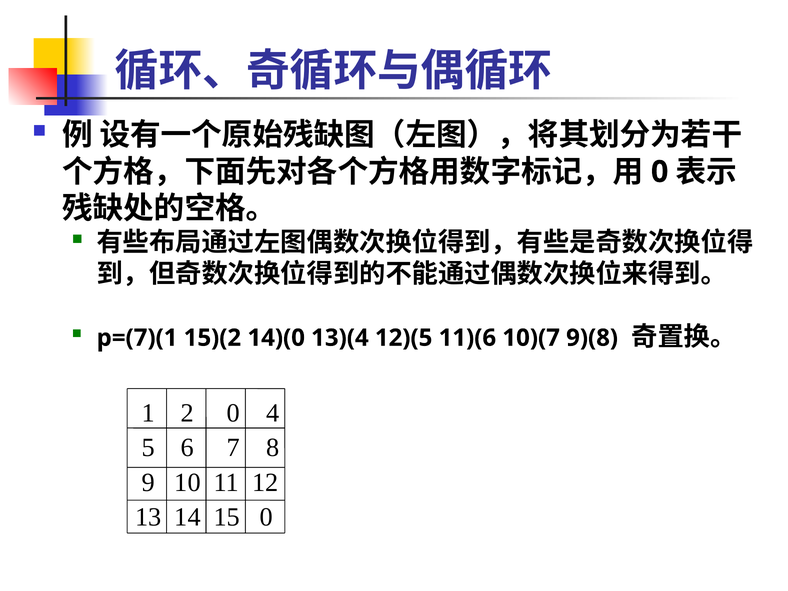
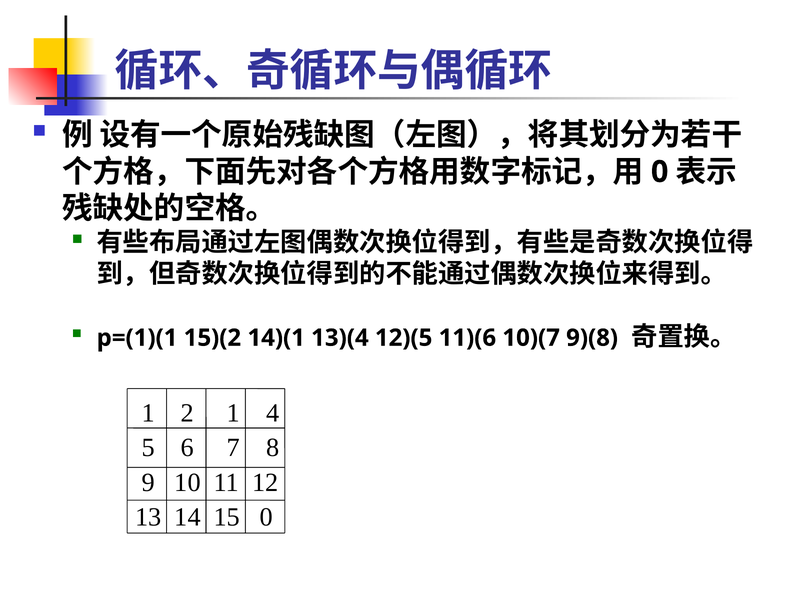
p=(7)(1: p=(7)(1 -> p=(1)(1
14)(0: 14)(0 -> 14)(1
2 0: 0 -> 1
